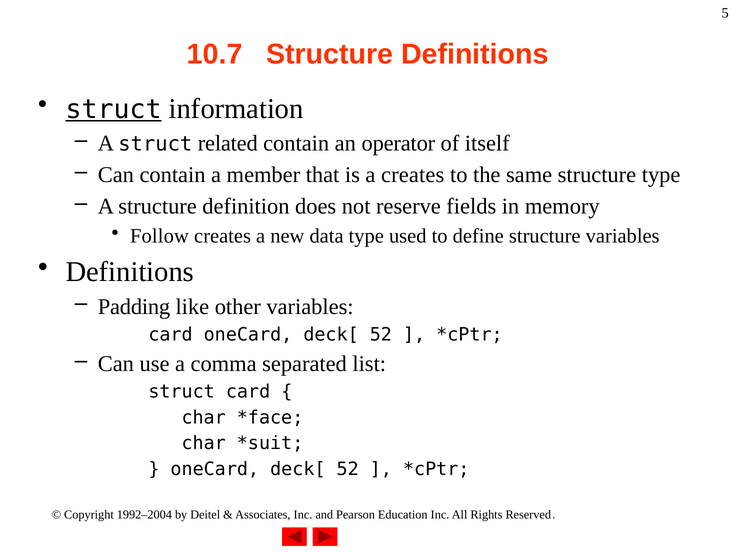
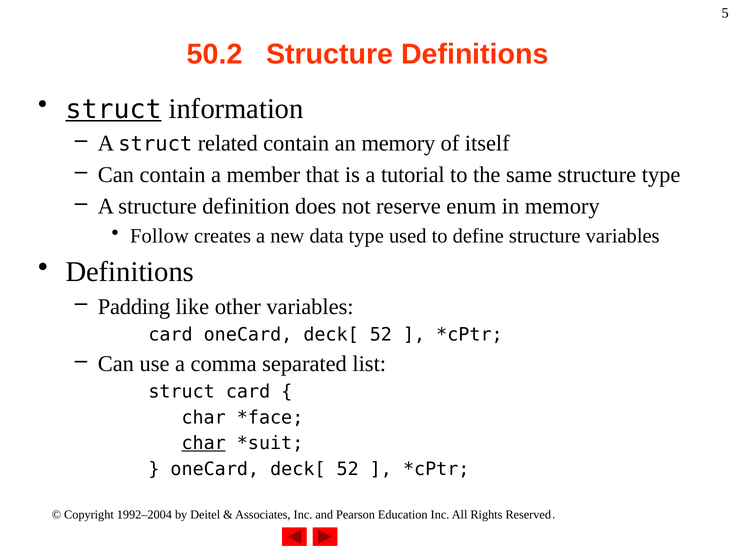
10.7: 10.7 -> 50.2
an operator: operator -> memory
a creates: creates -> tutorial
fields: fields -> enum
char at (204, 443) underline: none -> present
